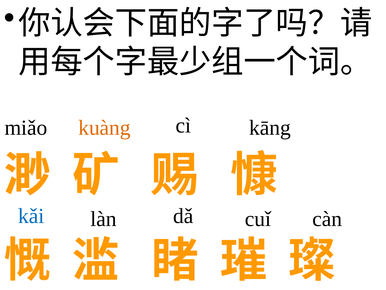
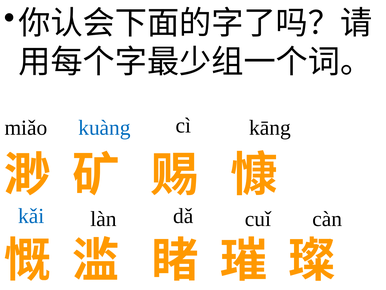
kuàng colour: orange -> blue
